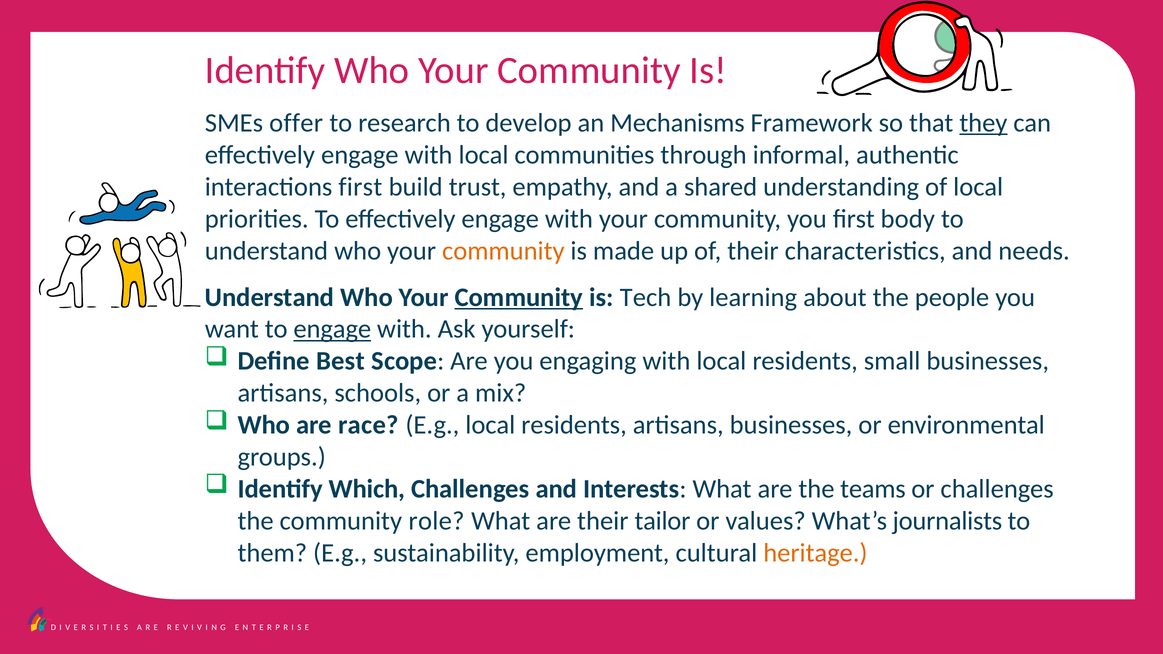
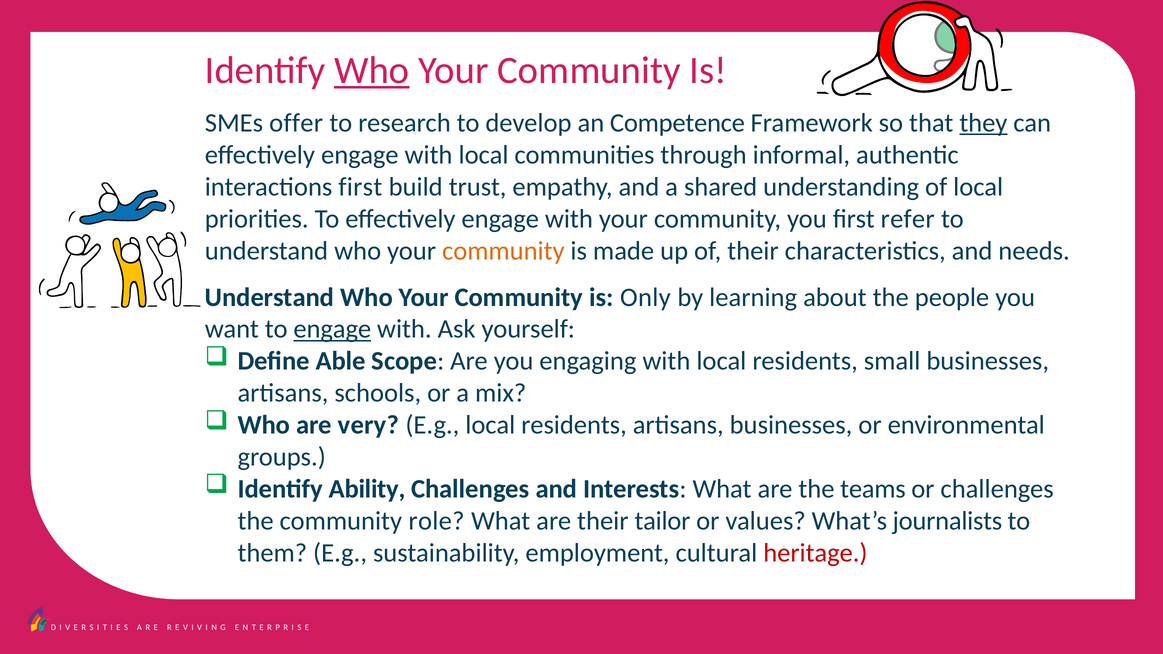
Who at (372, 71) underline: none -> present
Mechanisms: Mechanisms -> Competence
body: body -> refer
Community at (519, 297) underline: present -> none
Tech: Tech -> Only
Best: Best -> Able
race: race -> very
Which: Which -> Ability
heritage colour: orange -> red
